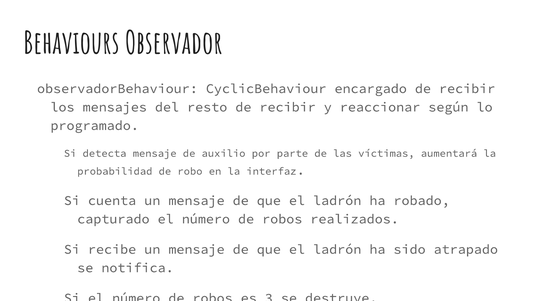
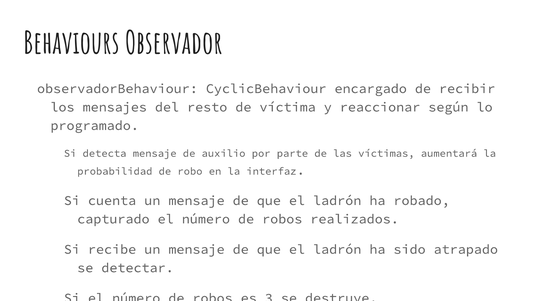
resto de recibir: recibir -> víctima
notifica: notifica -> detectar
